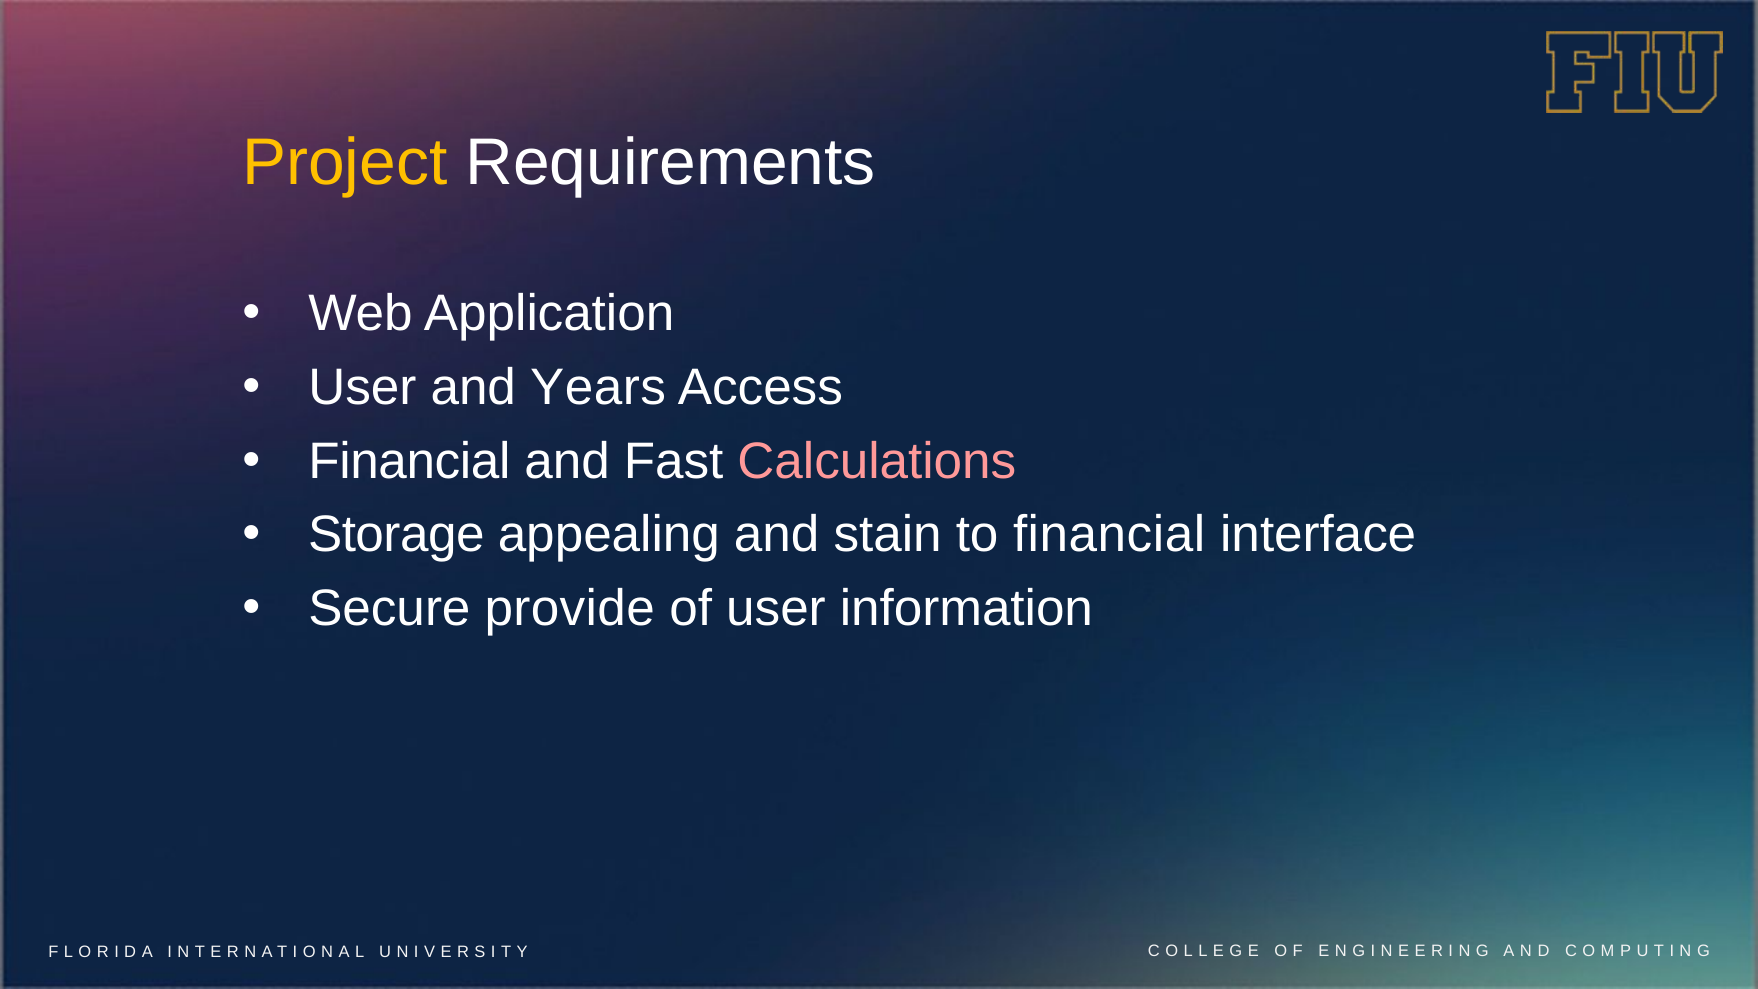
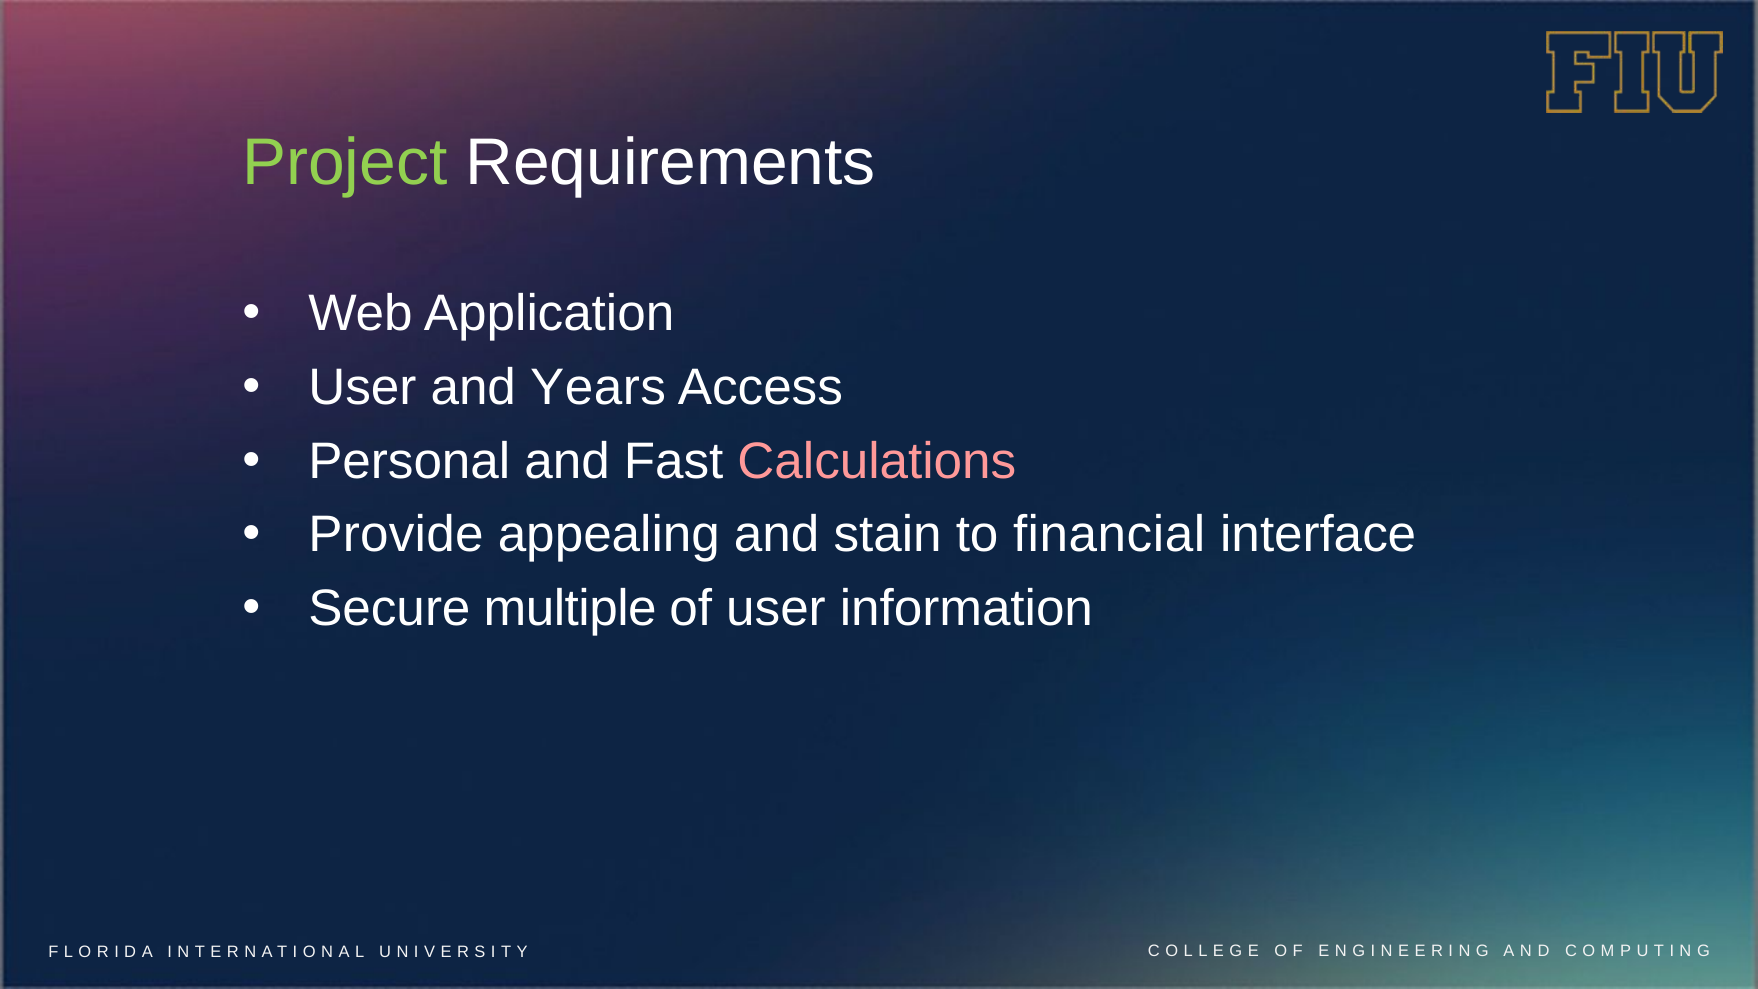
Project colour: yellow -> light green
Financial at (409, 461): Financial -> Personal
Storage: Storage -> Provide
provide: provide -> multiple
